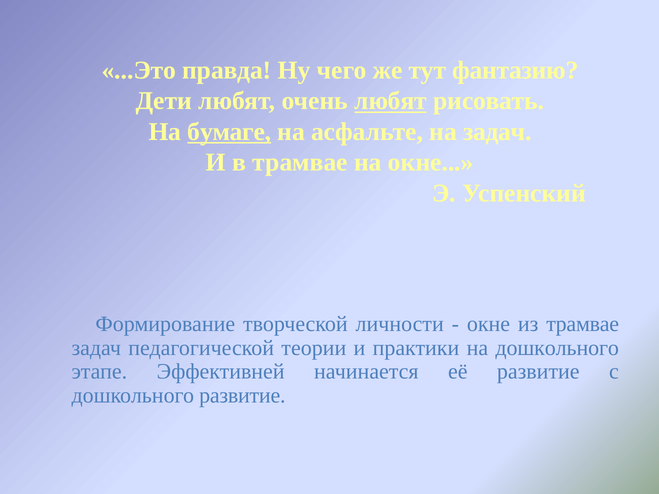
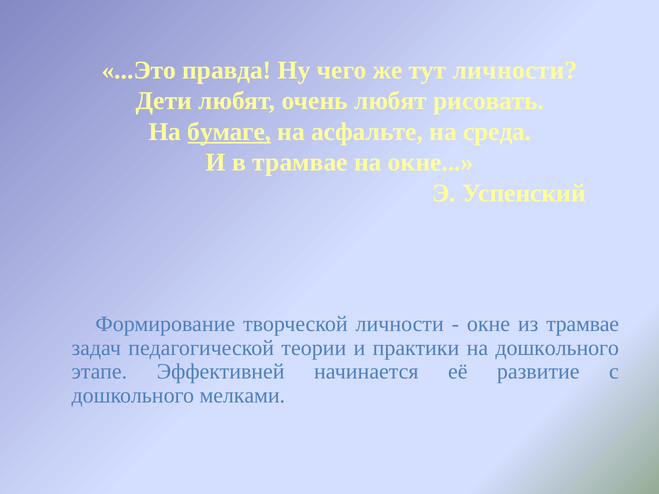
тут фантазию: фантазию -> личности
любят at (391, 101) underline: present -> none
на задач: задач -> среда
дошкольного развитие: развитие -> мелками
